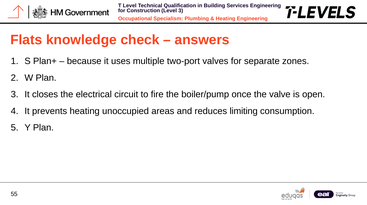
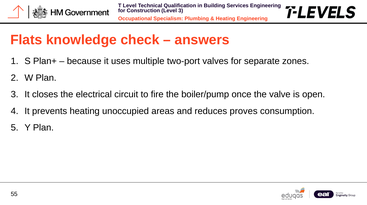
limiting: limiting -> proves
